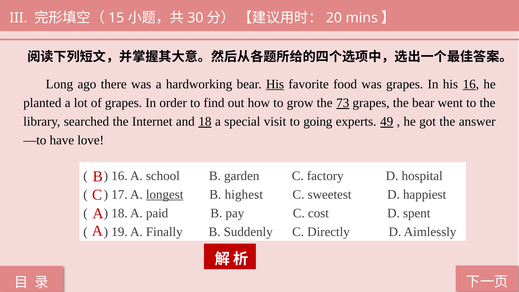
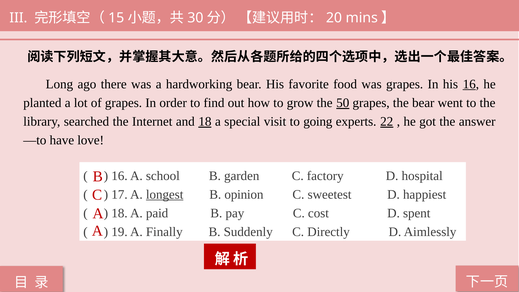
His at (275, 84) underline: present -> none
73: 73 -> 50
49: 49 -> 22
highest: highest -> opinion
